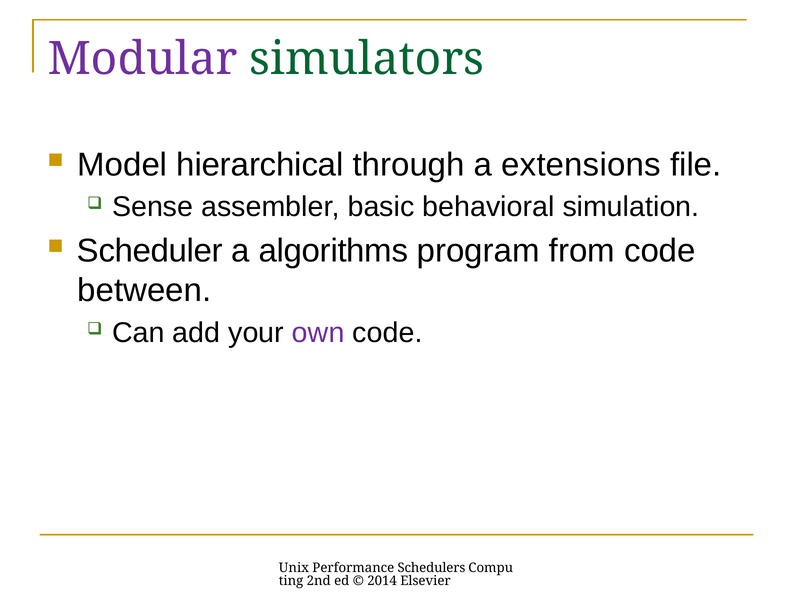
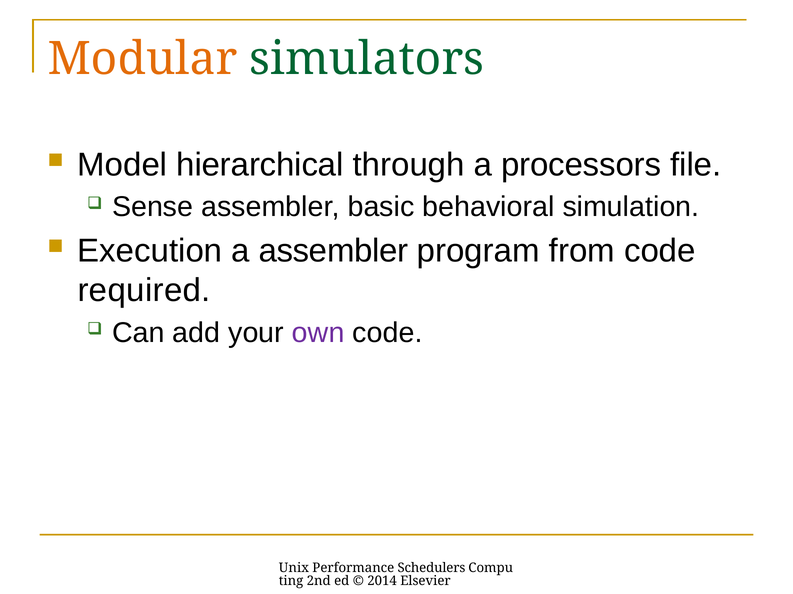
Modular colour: purple -> orange
extensions: extensions -> processors
Scheduler: Scheduler -> Execution
a algorithms: algorithms -> assembler
between: between -> required
